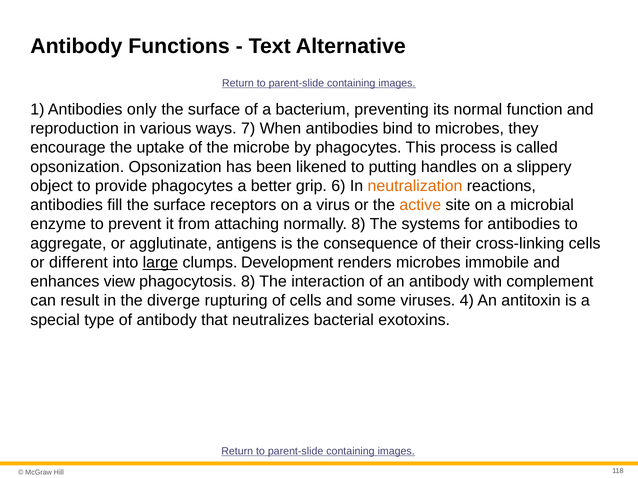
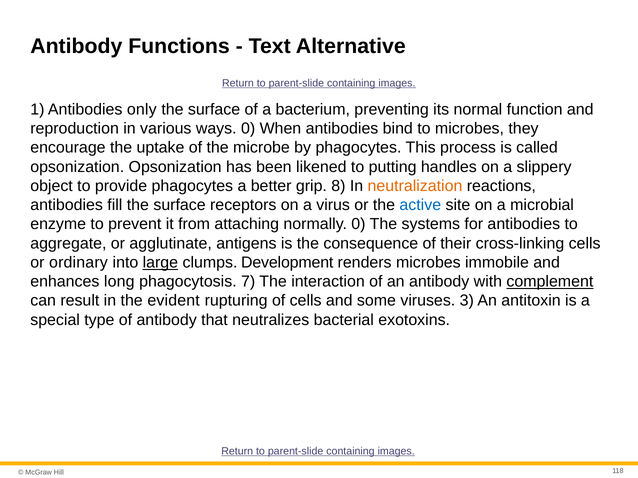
ways 7: 7 -> 0
6: 6 -> 8
active colour: orange -> blue
normally 8: 8 -> 0
different: different -> ordinary
view: view -> long
phagocytosis 8: 8 -> 7
complement underline: none -> present
diverge: diverge -> evident
4: 4 -> 3
